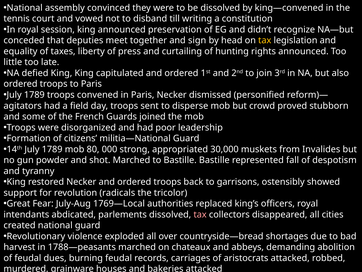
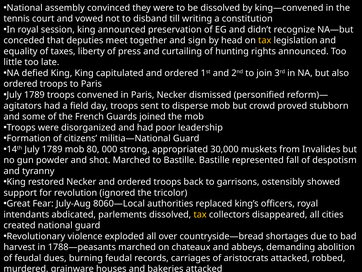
radicals: radicals -> ignored
1769—Local: 1769—Local -> 8060—Local
tax at (200, 214) colour: pink -> yellow
